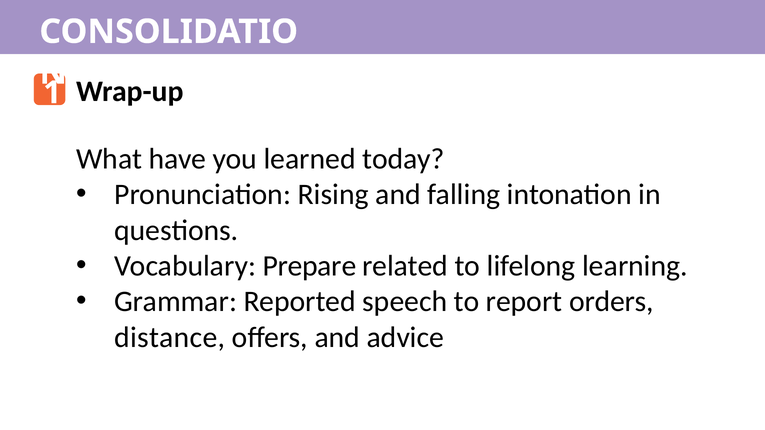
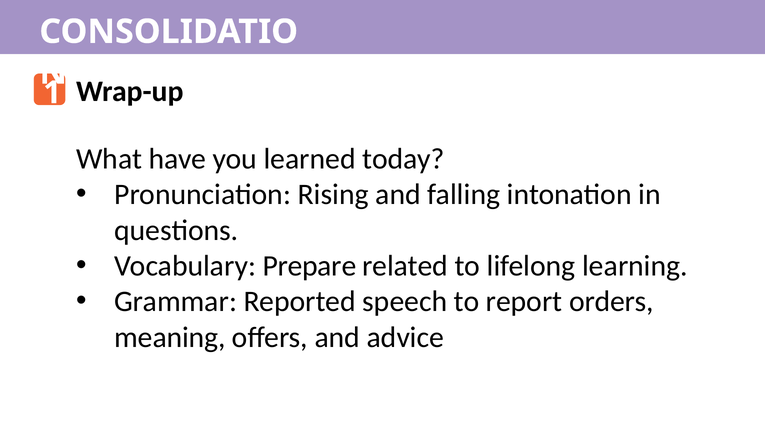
distance: distance -> meaning
